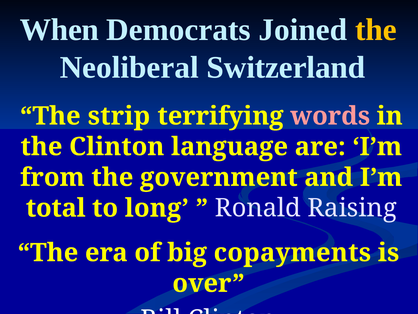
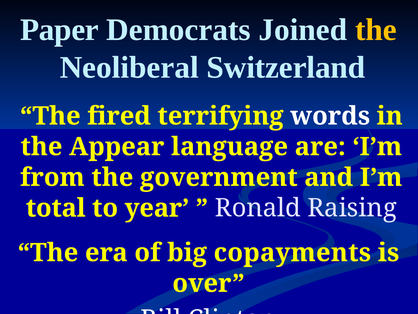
When: When -> Paper
strip: strip -> fired
words colour: pink -> white
the Clinton: Clinton -> Appear
long: long -> year
